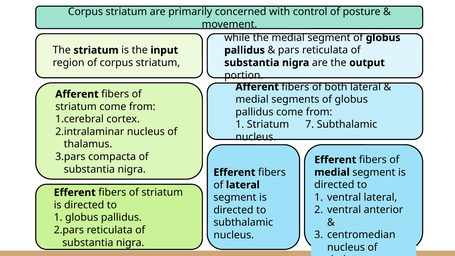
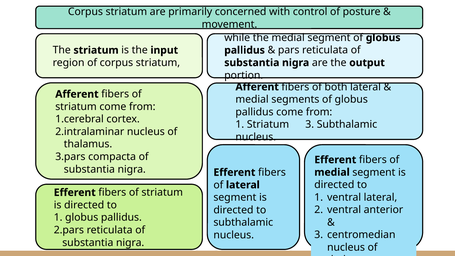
Striatum 7: 7 -> 3
